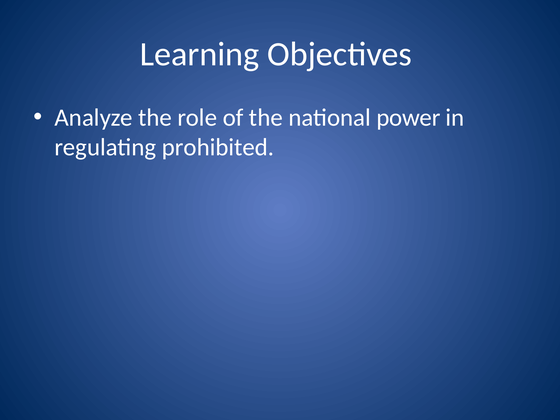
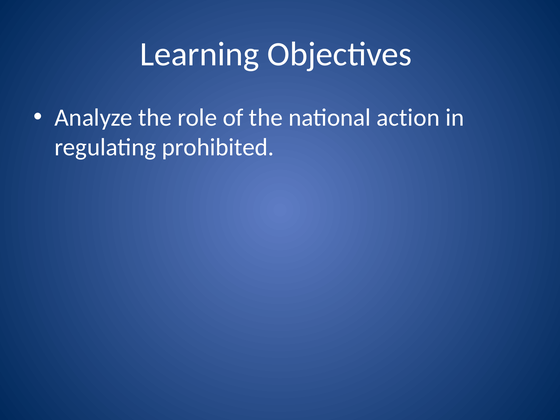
power: power -> action
